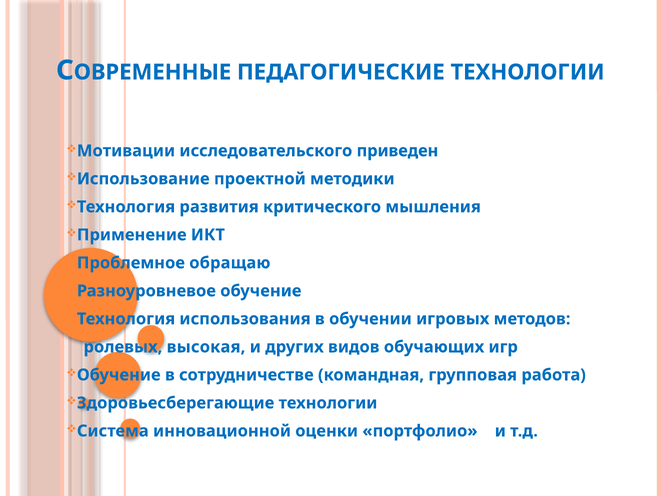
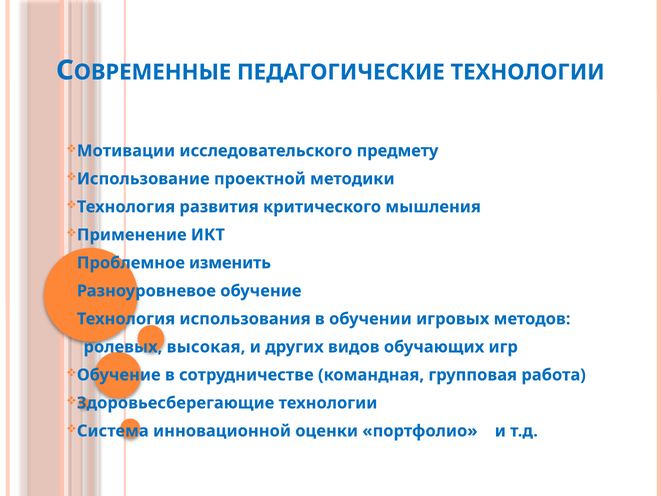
приведен: приведен -> предмету
обращаю: обращаю -> изменить
